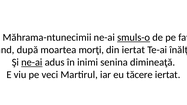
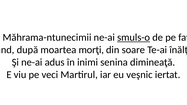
din iertat: iertat -> soare
ne-ai at (32, 62) underline: present -> none
tăcere: tăcere -> veşnic
